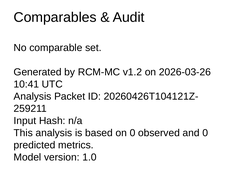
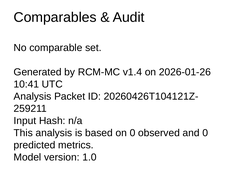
v1.2: v1.2 -> v1.4
2026-03-26: 2026-03-26 -> 2026-01-26
